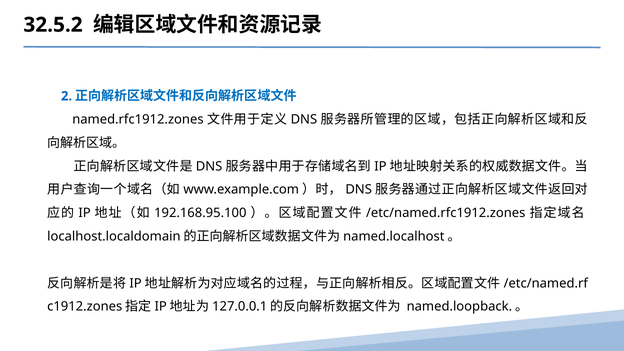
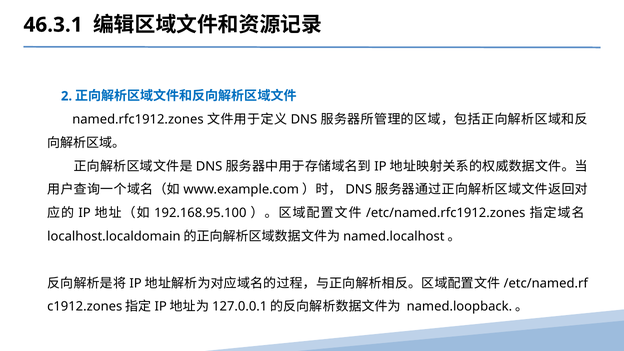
32.5.2: 32.5.2 -> 46.3.1
